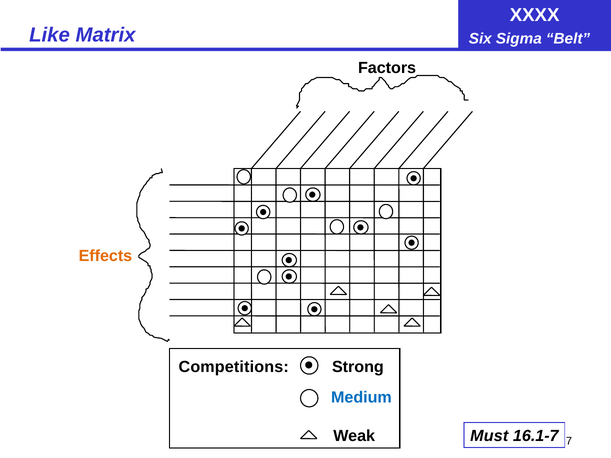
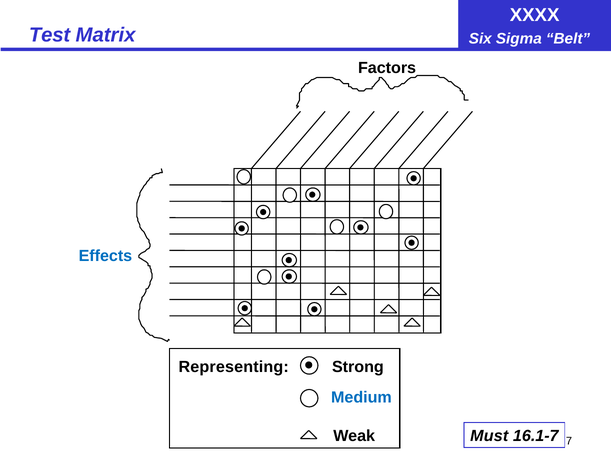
Like: Like -> Test
Effects colour: orange -> blue
Competitions: Competitions -> Representing
